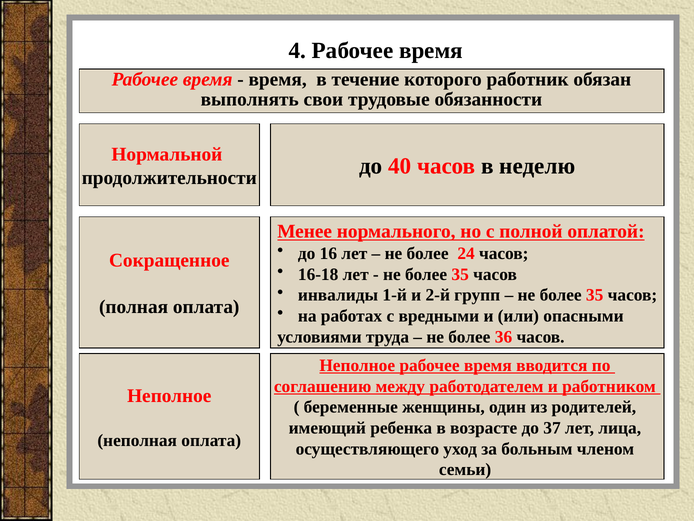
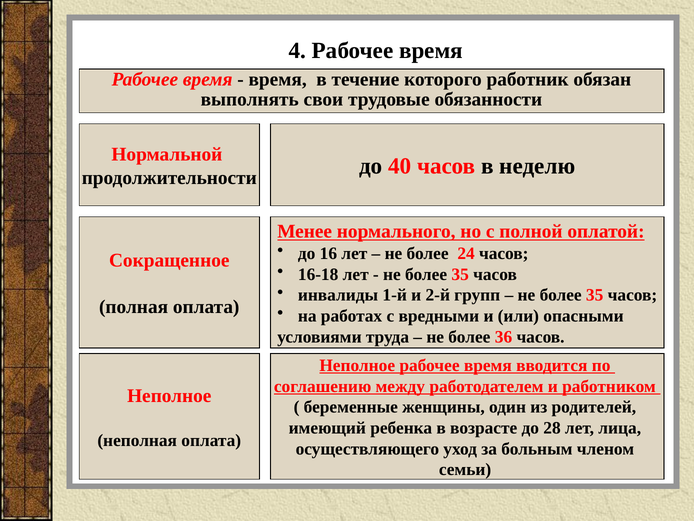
37: 37 -> 28
